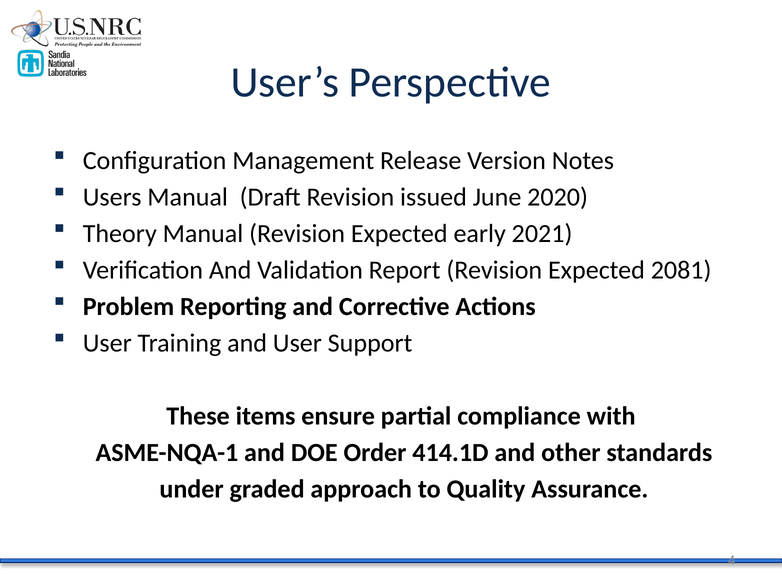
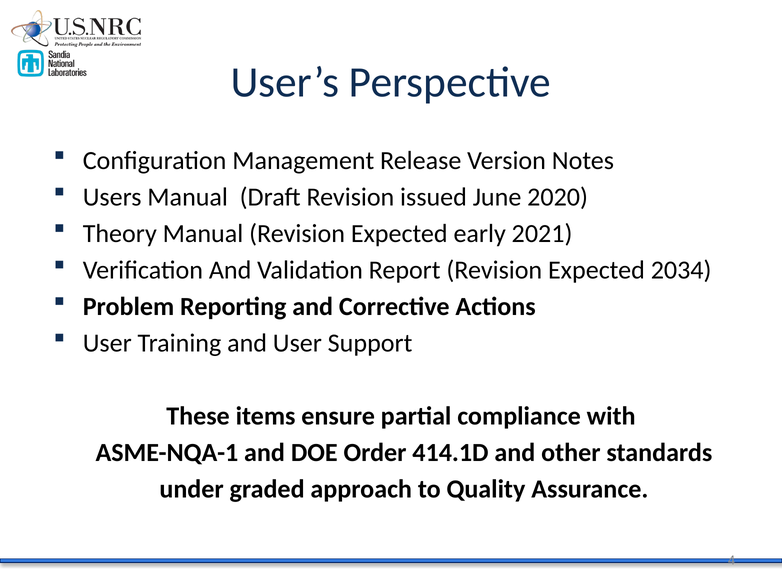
2081: 2081 -> 2034
